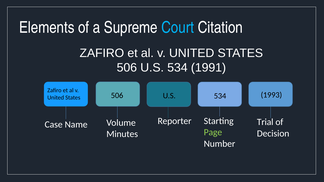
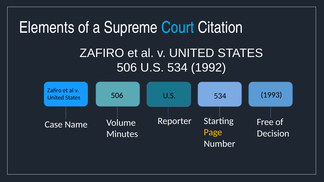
1991: 1991 -> 1992
Trial: Trial -> Free
Page colour: light green -> yellow
